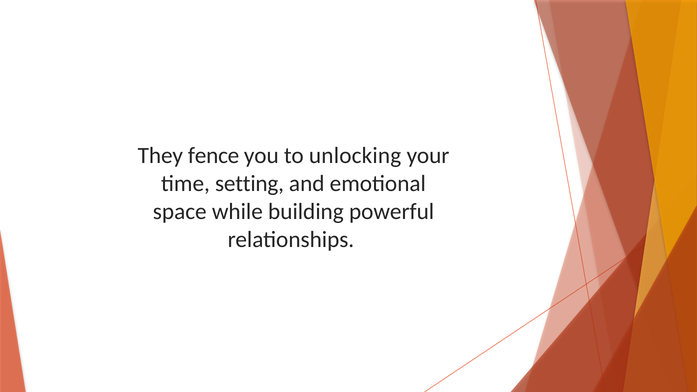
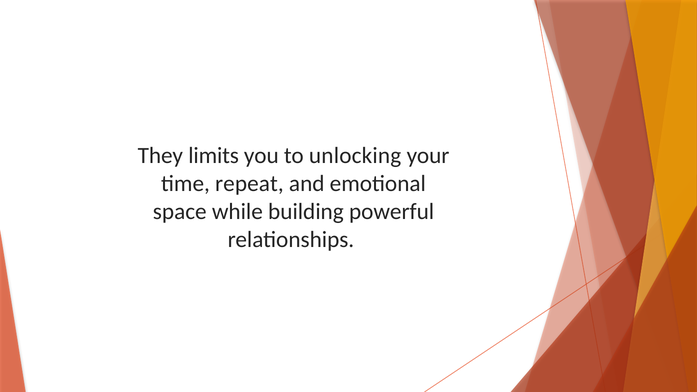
fence: fence -> limits
setting: setting -> repeat
